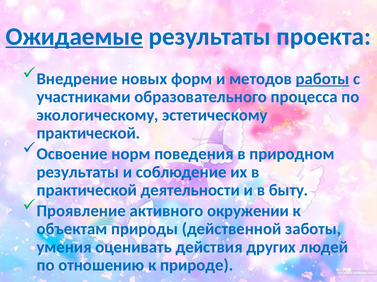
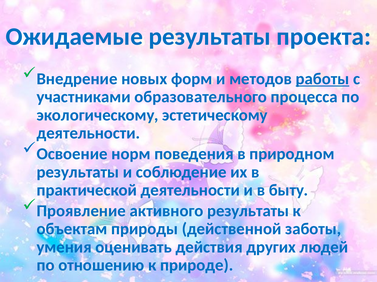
Ожидаемые underline: present -> none
практической at (88, 133): практической -> деятельности
активного окружении: окружении -> результаты
